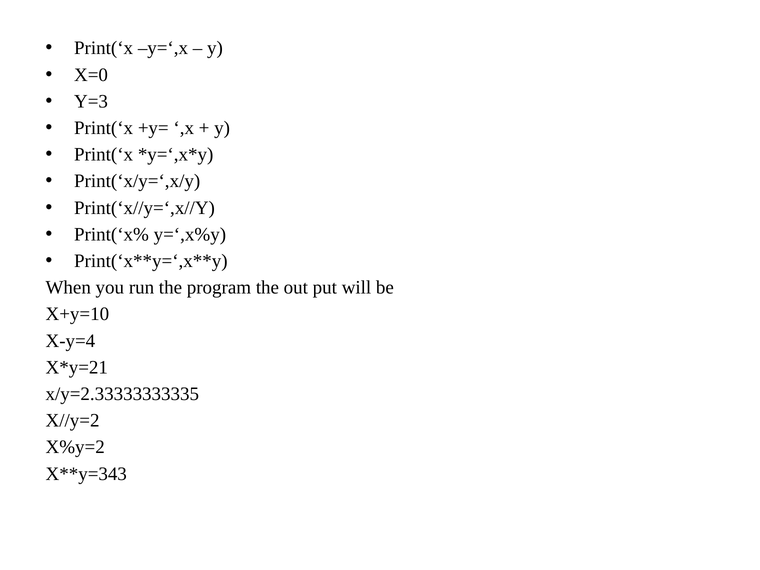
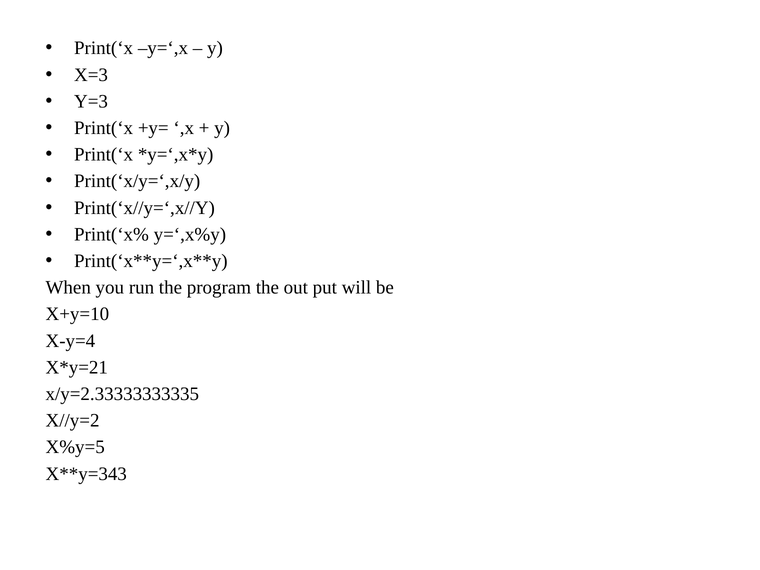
X=0: X=0 -> X=3
X%y=2: X%y=2 -> X%y=5
